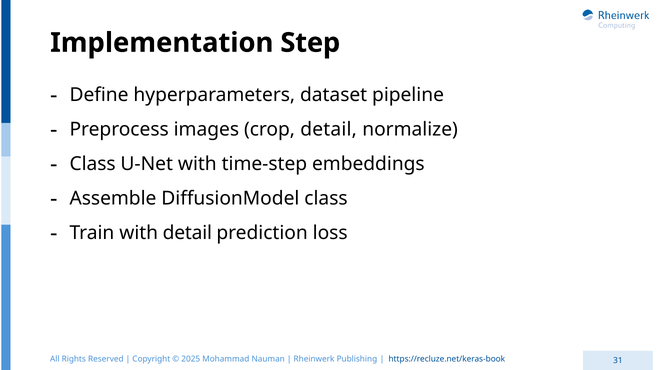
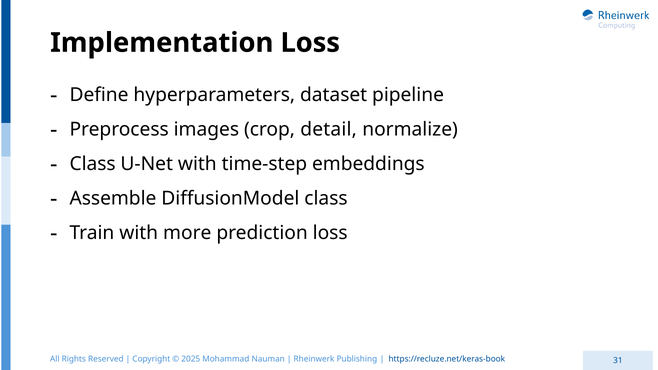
Implementation Step: Step -> Loss
with detail: detail -> more
